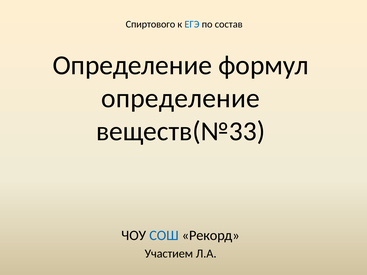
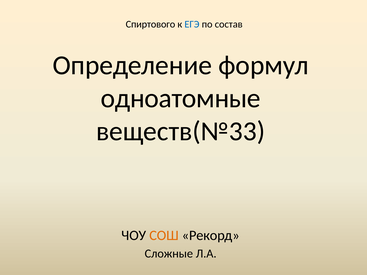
определение at (180, 98): определение -> одноатомные
СОШ colour: blue -> orange
Участием: Участием -> Сложные
